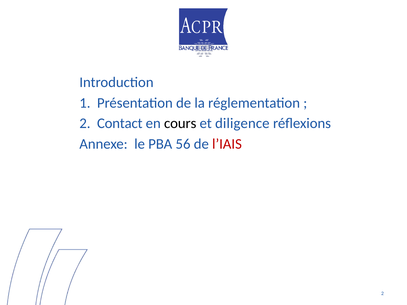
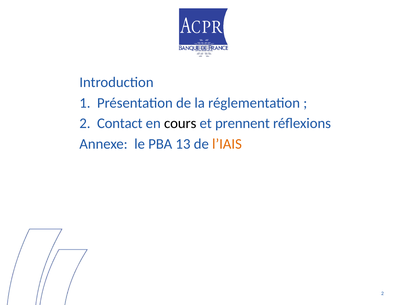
diligence: diligence -> prennent
56: 56 -> 13
l’IAIS colour: red -> orange
